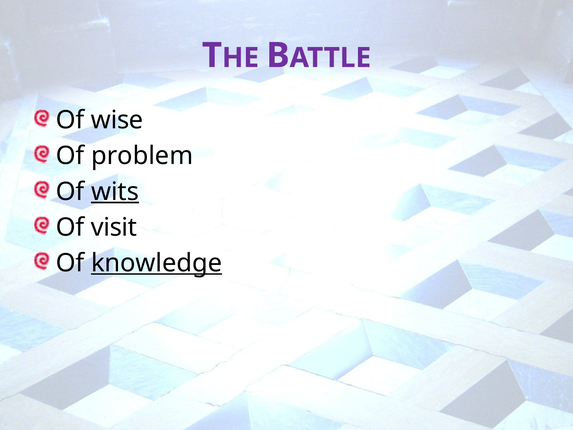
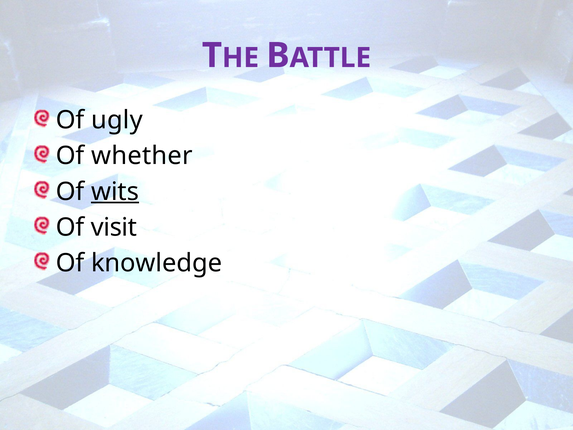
wise: wise -> ugly
problem: problem -> whether
knowledge underline: present -> none
